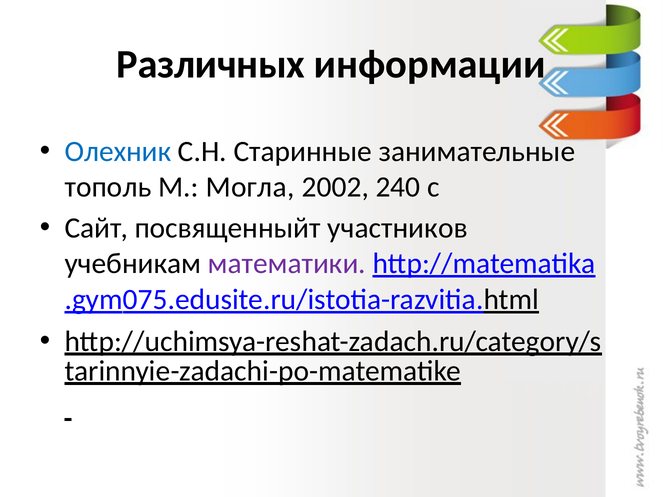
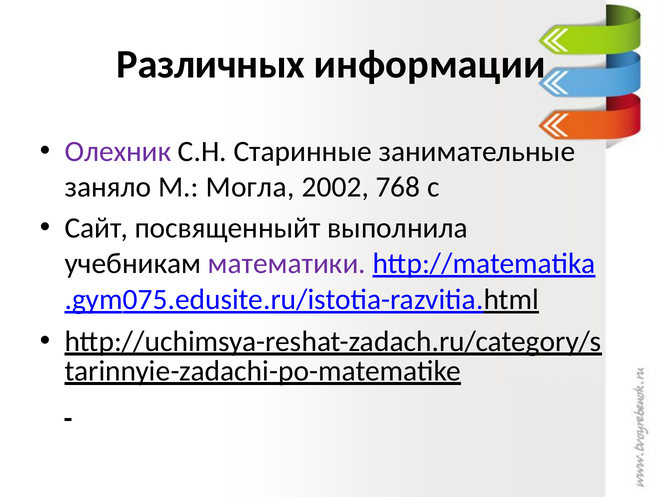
Олехник colour: blue -> purple
тополь: тополь -> заняло
240: 240 -> 768
участников: участников -> выполнила
